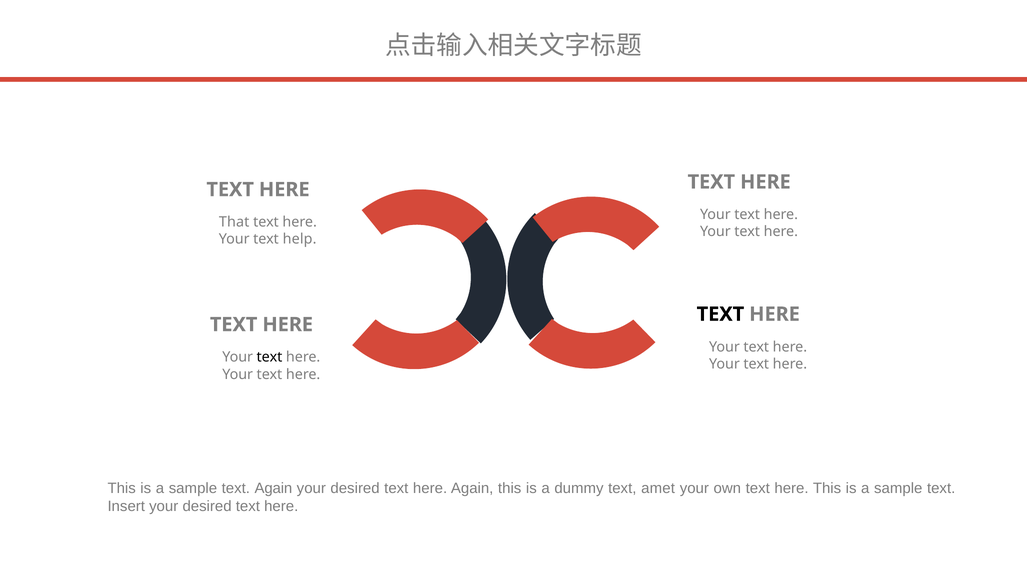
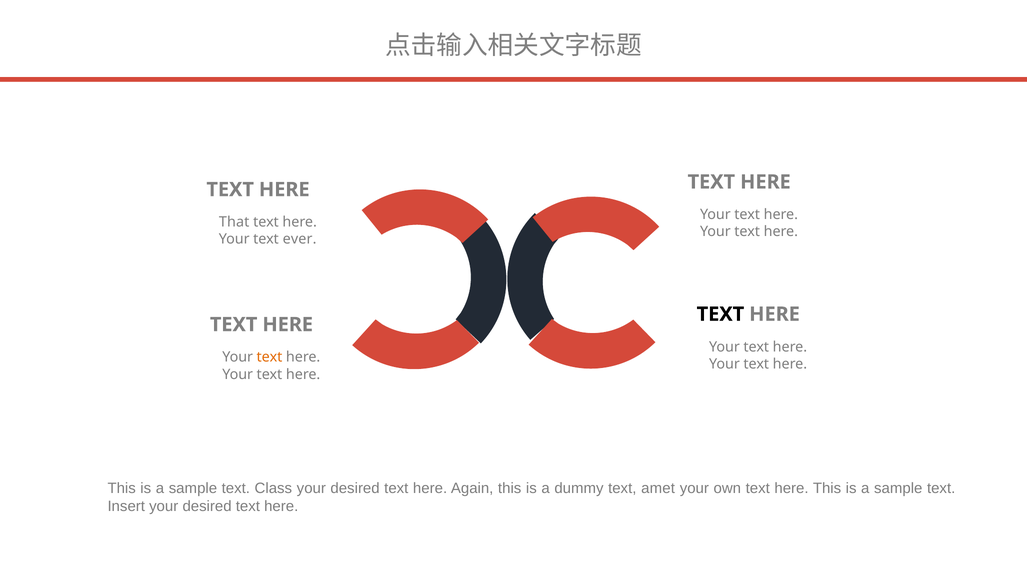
help: help -> ever
text at (269, 357) colour: black -> orange
text Again: Again -> Class
